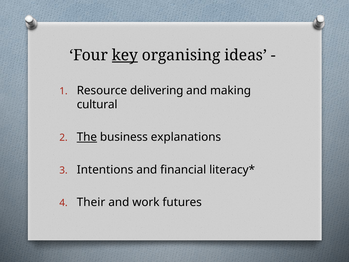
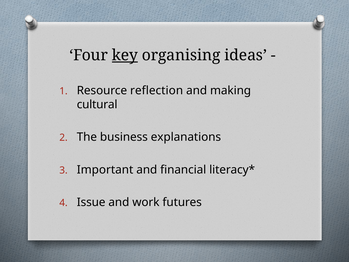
delivering: delivering -> reflection
The underline: present -> none
Intentions: Intentions -> Important
Their: Their -> Issue
